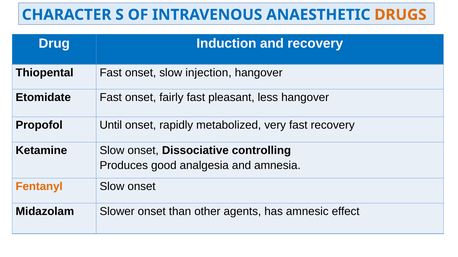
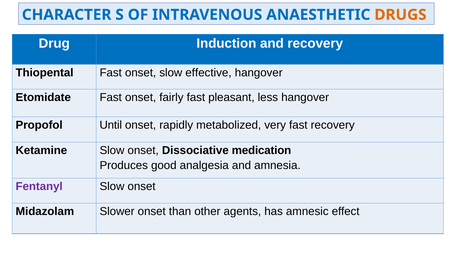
injection: injection -> effective
controlling: controlling -> medication
Fentanyl colour: orange -> purple
